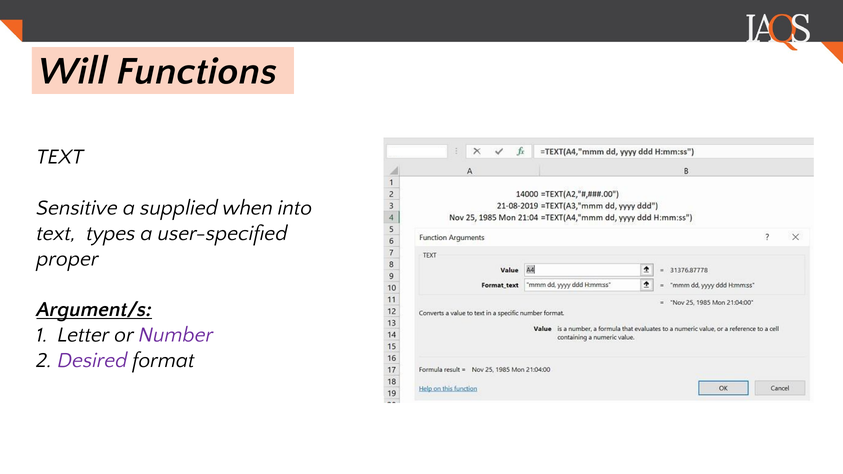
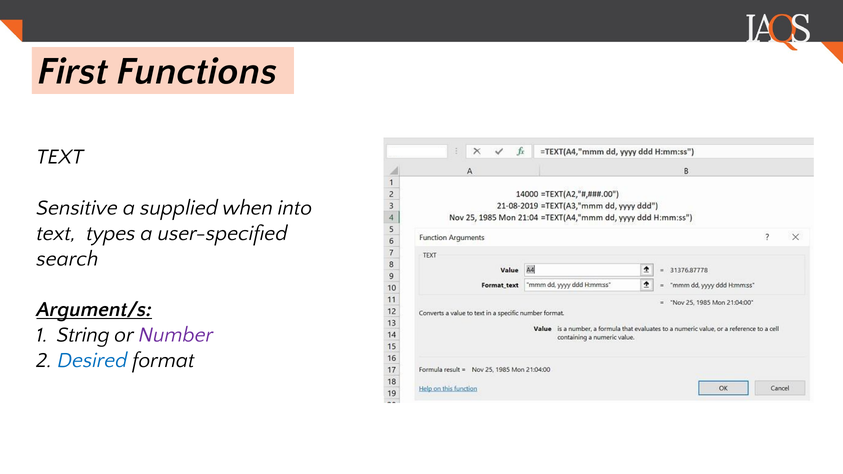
Will: Will -> First
proper: proper -> search
Letter: Letter -> String
Desired colour: purple -> blue
